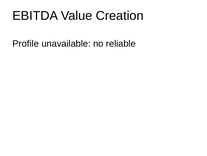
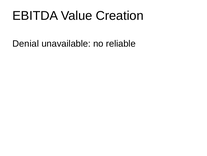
Profile: Profile -> Denial
